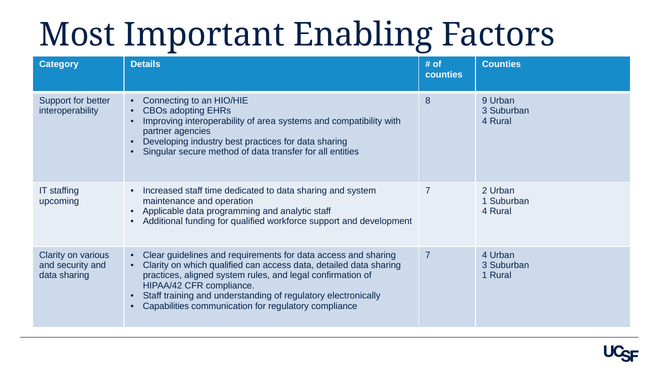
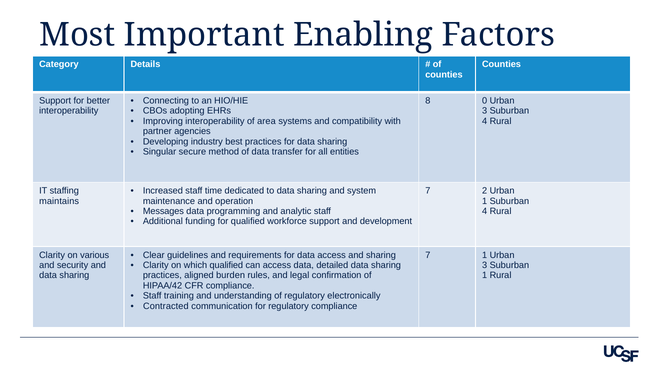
9: 9 -> 0
upcoming: upcoming -> maintains
Applicable: Applicable -> Messages
7 4: 4 -> 1
aligned system: system -> burden
Capabilities: Capabilities -> Contracted
